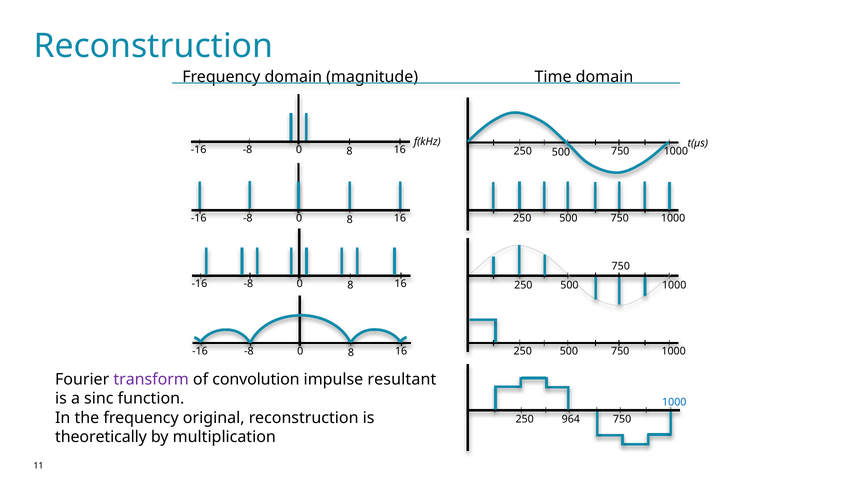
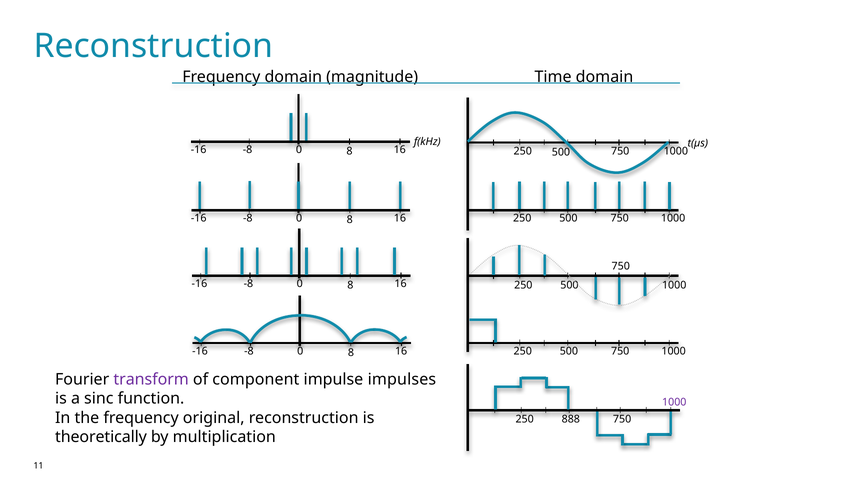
convolution: convolution -> component
resultant: resultant -> impulses
1000 at (674, 402) colour: blue -> purple
964: 964 -> 888
